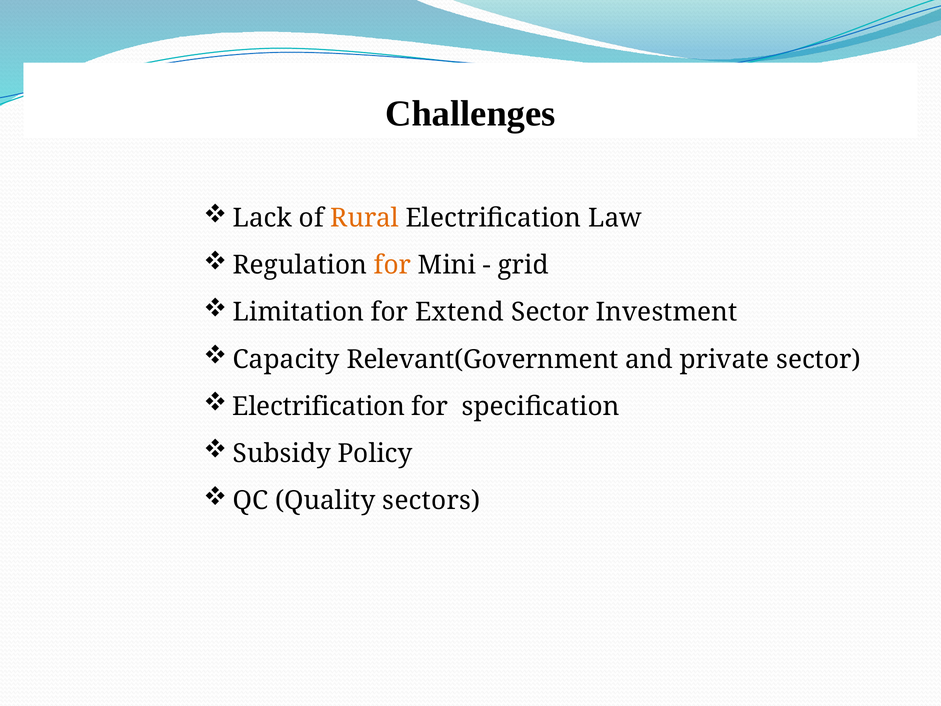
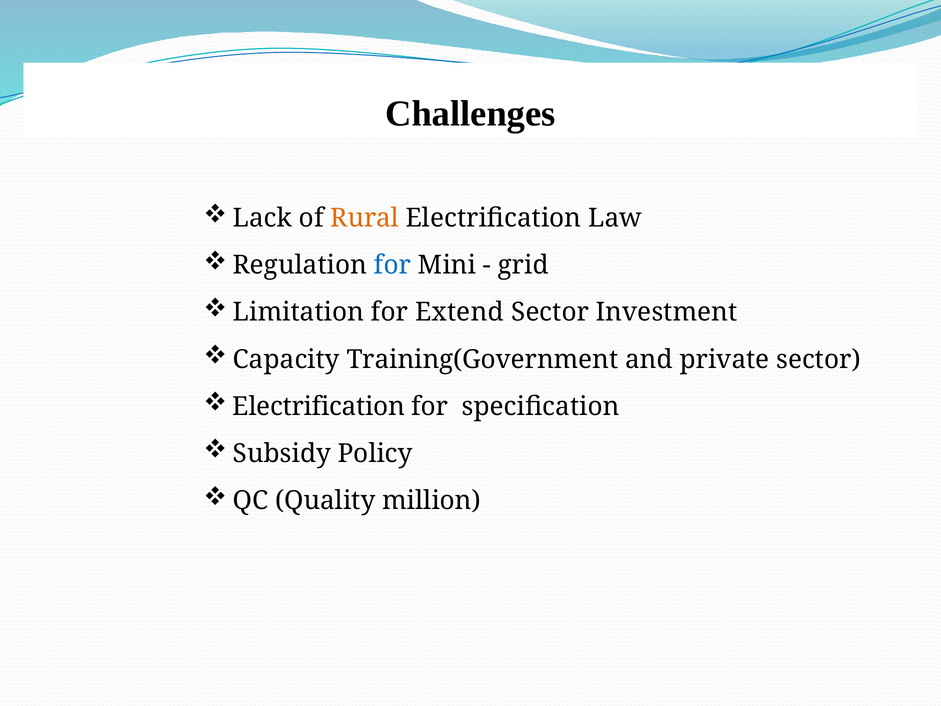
for at (392, 265) colour: orange -> blue
Relevant(Government: Relevant(Government -> Training(Government
sectors: sectors -> million
